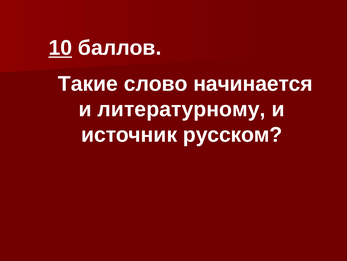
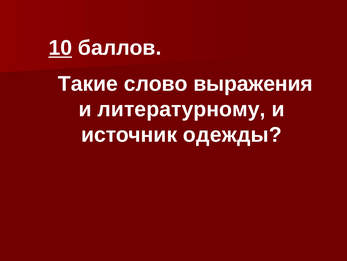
начинается: начинается -> выражения
русском: русском -> одежды
